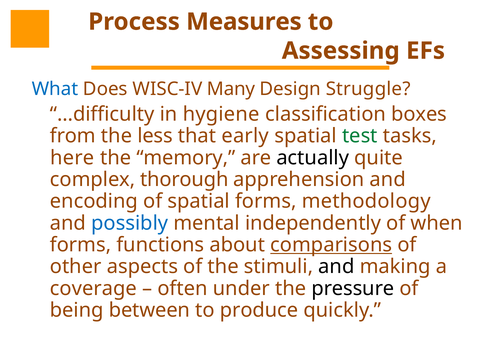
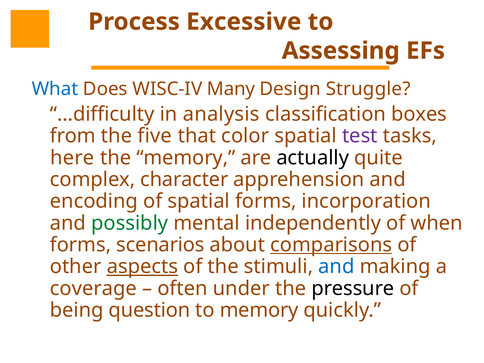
Measures: Measures -> Excessive
hygiene: hygiene -> analysis
less: less -> five
early: early -> color
test colour: green -> purple
thorough: thorough -> character
methodology: methodology -> incorporation
possibly colour: blue -> green
functions: functions -> scenarios
aspects underline: none -> present
and at (336, 267) colour: black -> blue
between: between -> question
to produce: produce -> memory
